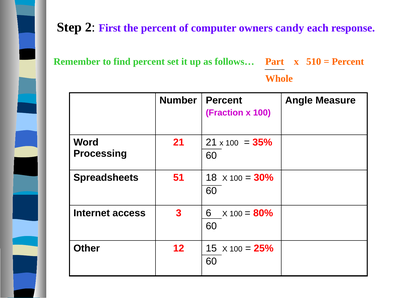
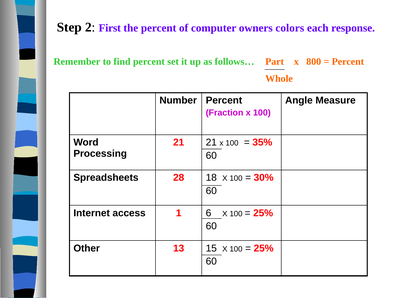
candy: candy -> colors
510: 510 -> 800
51: 51 -> 28
3: 3 -> 1
80% at (263, 213): 80% -> 25%
12: 12 -> 13
